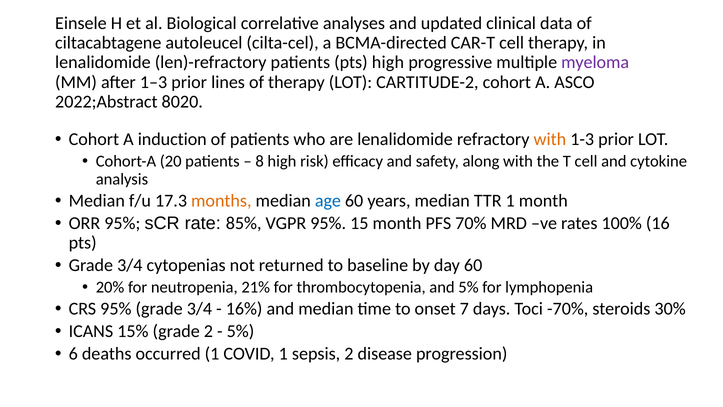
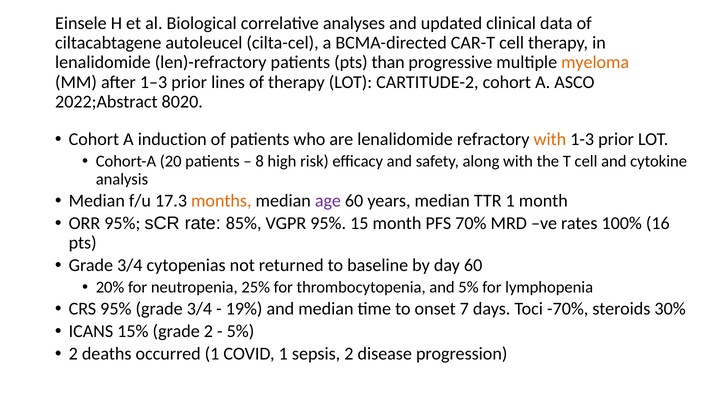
pts high: high -> than
myeloma colour: purple -> orange
age colour: blue -> purple
21%: 21% -> 25%
16%: 16% -> 19%
6 at (73, 354): 6 -> 2
